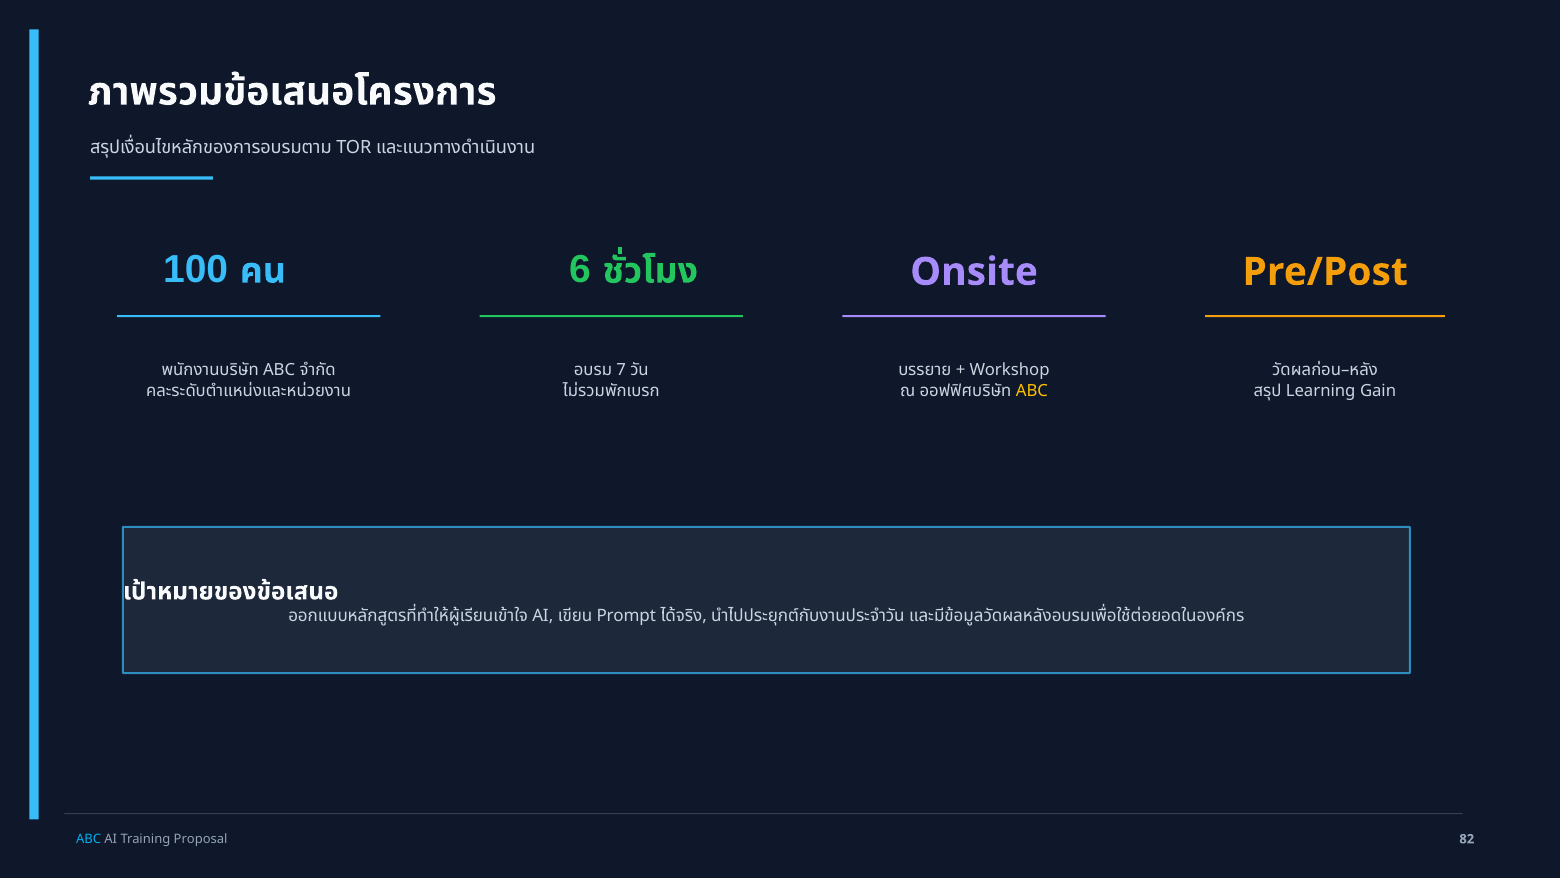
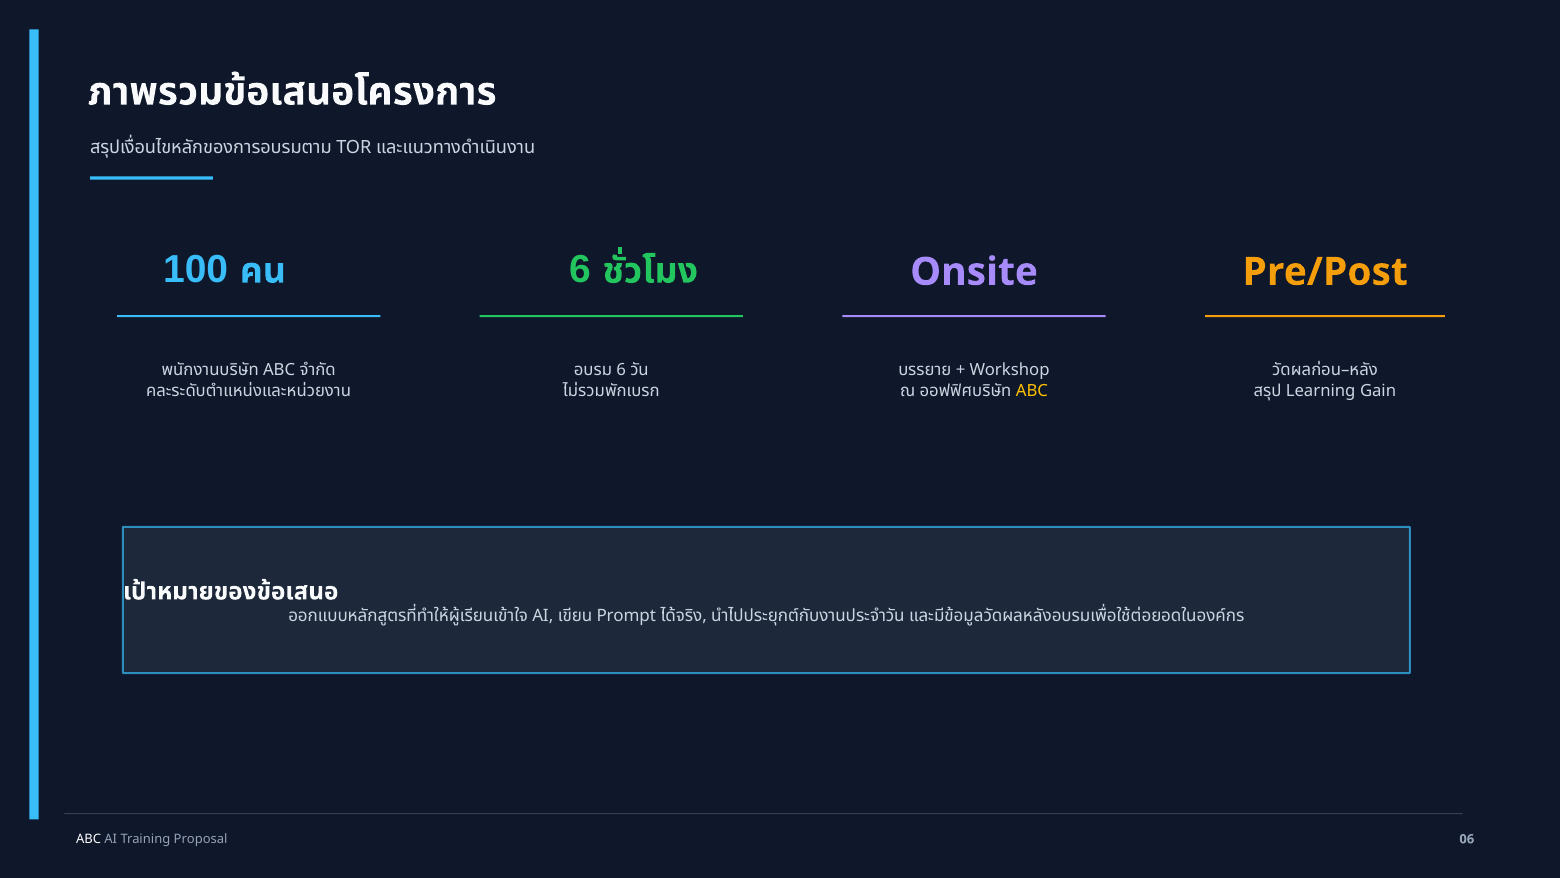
7 at (621, 370): 7 -> 6
ABC at (88, 839) colour: light blue -> white
82: 82 -> 06
